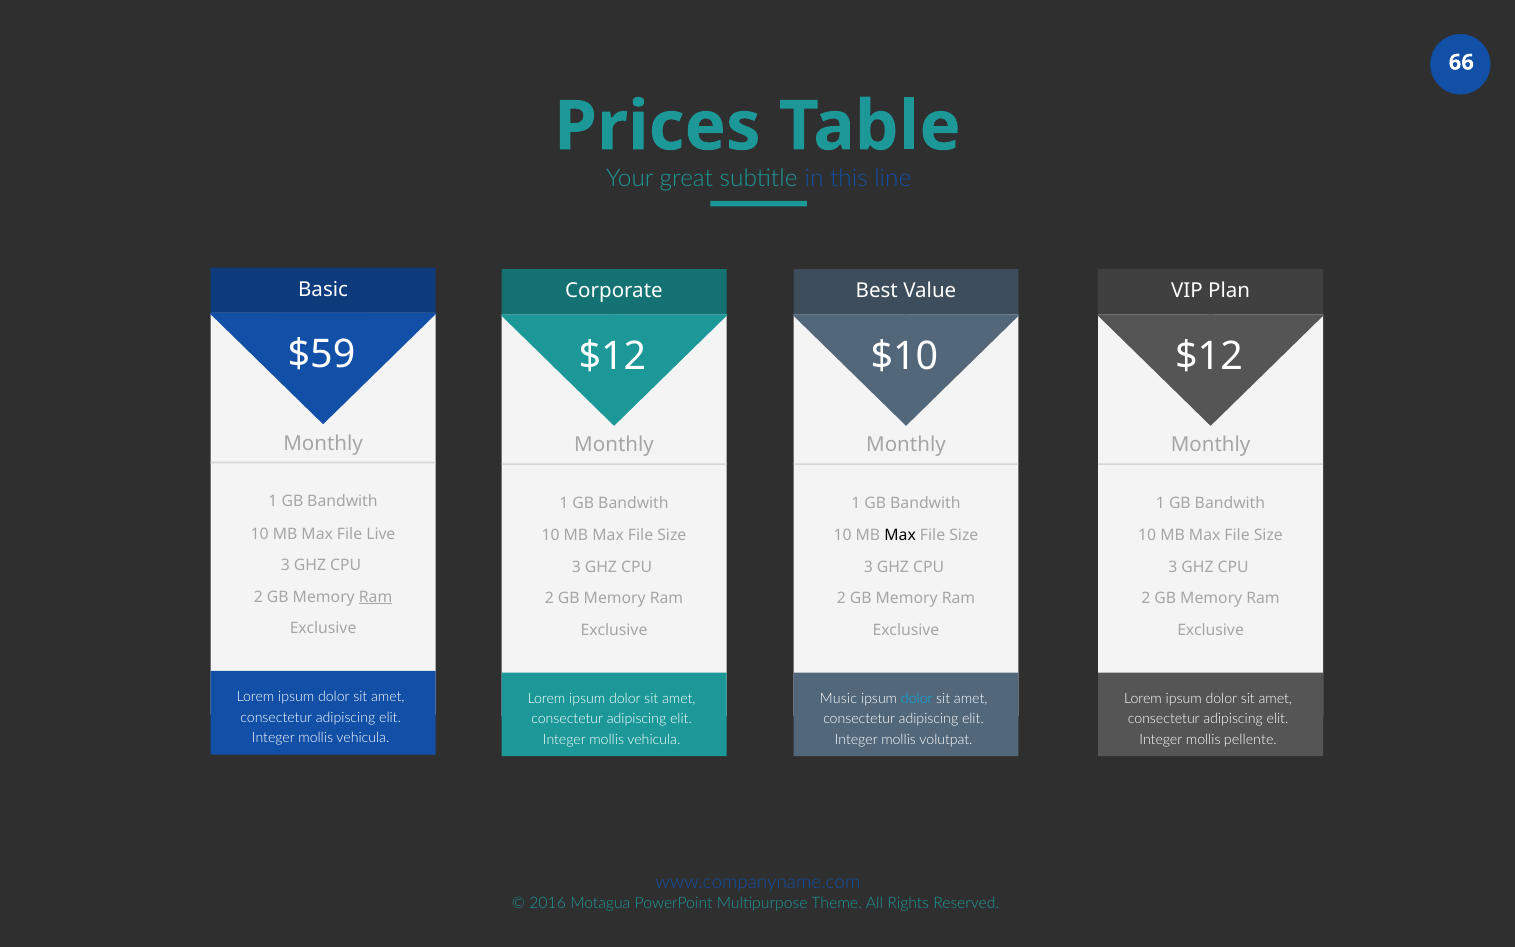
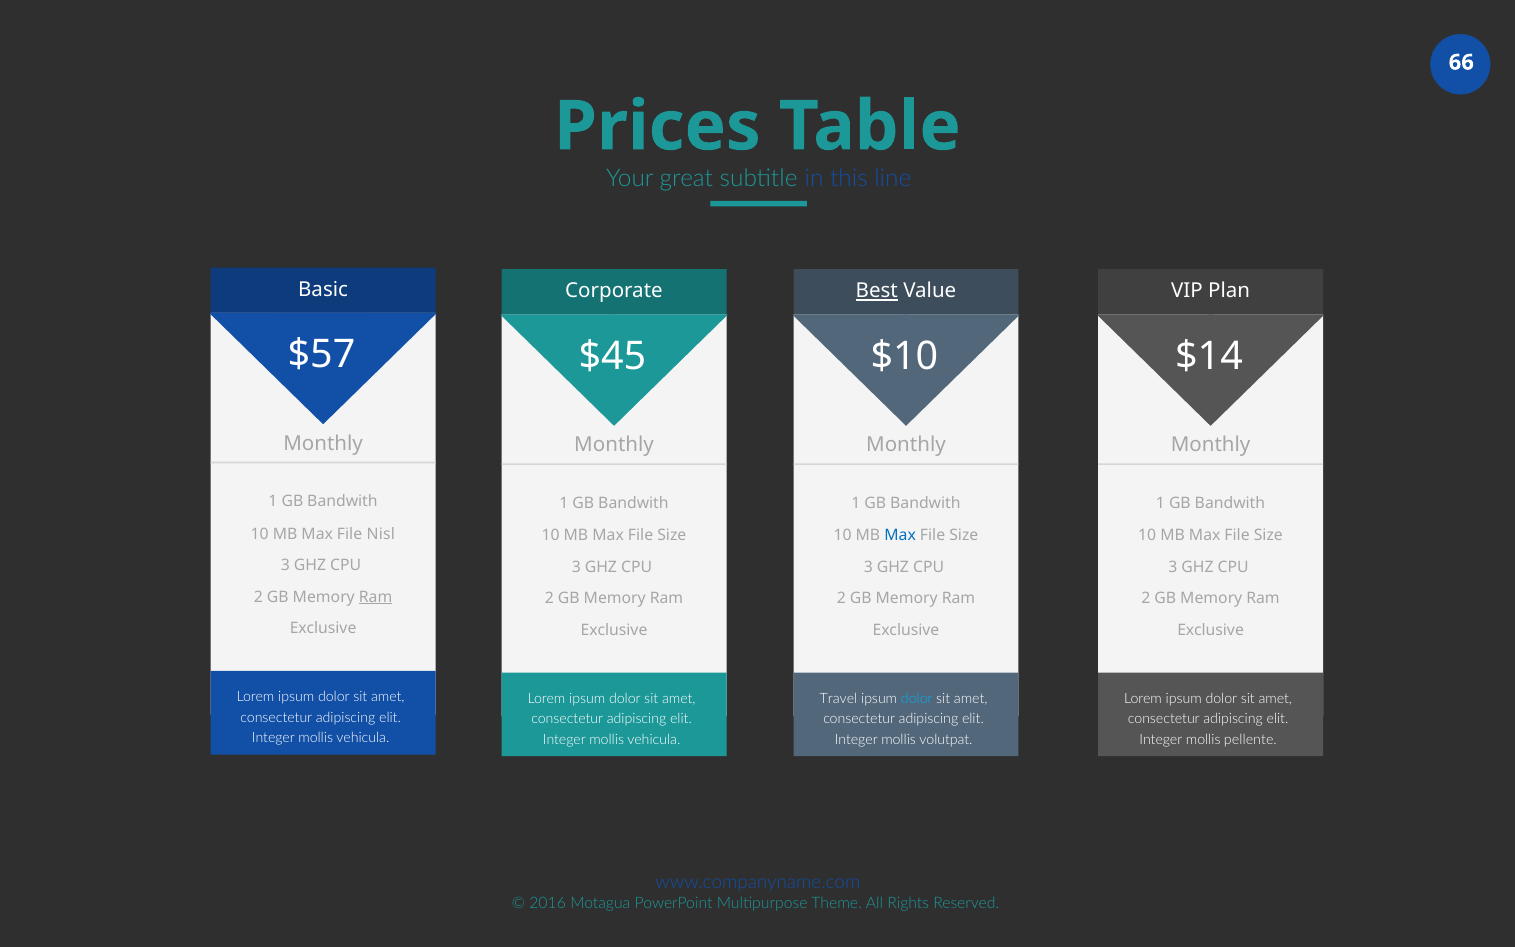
Best underline: none -> present
$59: $59 -> $57
$12 at (612, 356): $12 -> $45
$12 at (1209, 356): $12 -> $14
Live: Live -> Nisl
Max at (900, 535) colour: black -> blue
Music: Music -> Travel
